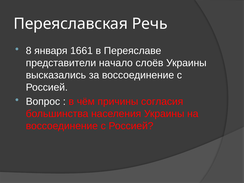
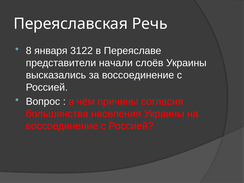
1661: 1661 -> 3122
начало: начало -> начали
